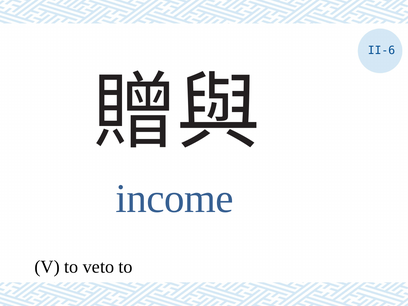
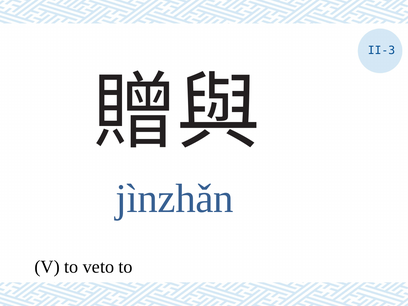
II-6: II-6 -> II-3
income: income -> jìnzhǎn
